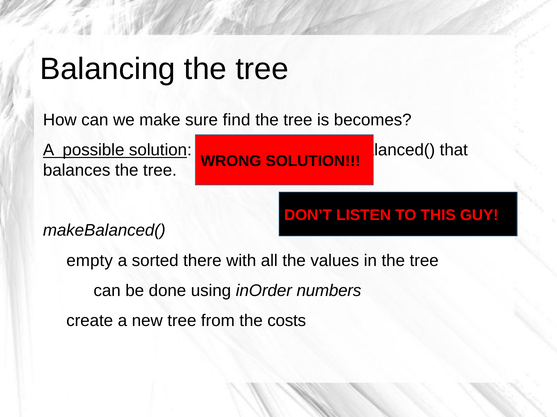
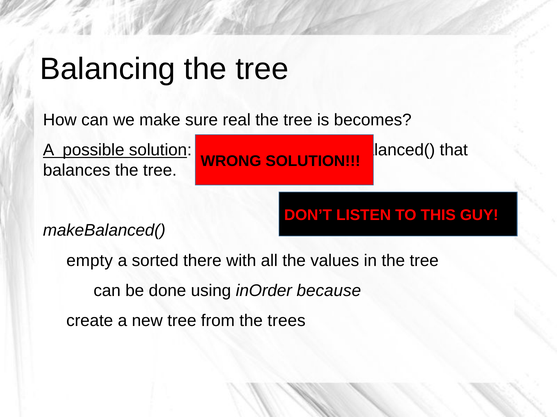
find: find -> real
numbers: numbers -> because
costs: costs -> trees
